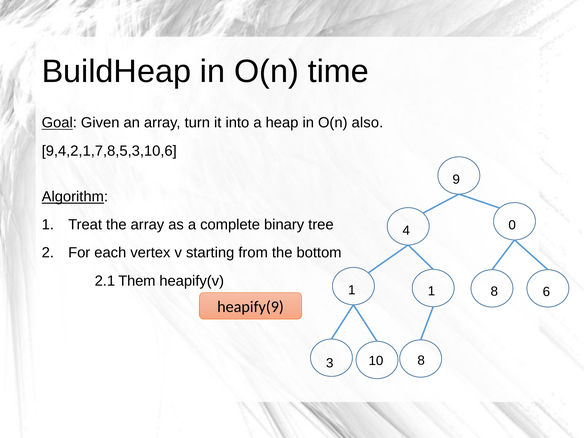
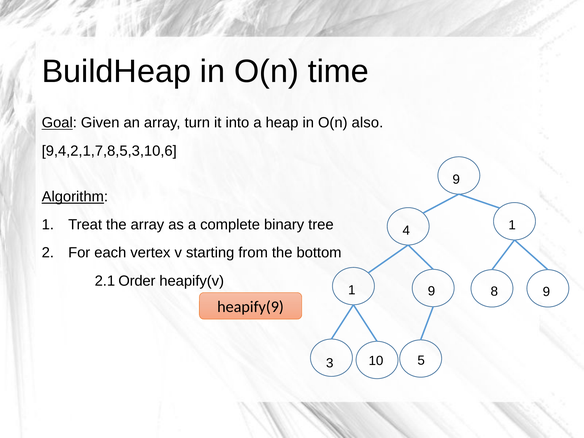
4 0: 0 -> 1
Them: Them -> Order
1 1: 1 -> 9
8 6: 6 -> 9
10 8: 8 -> 5
